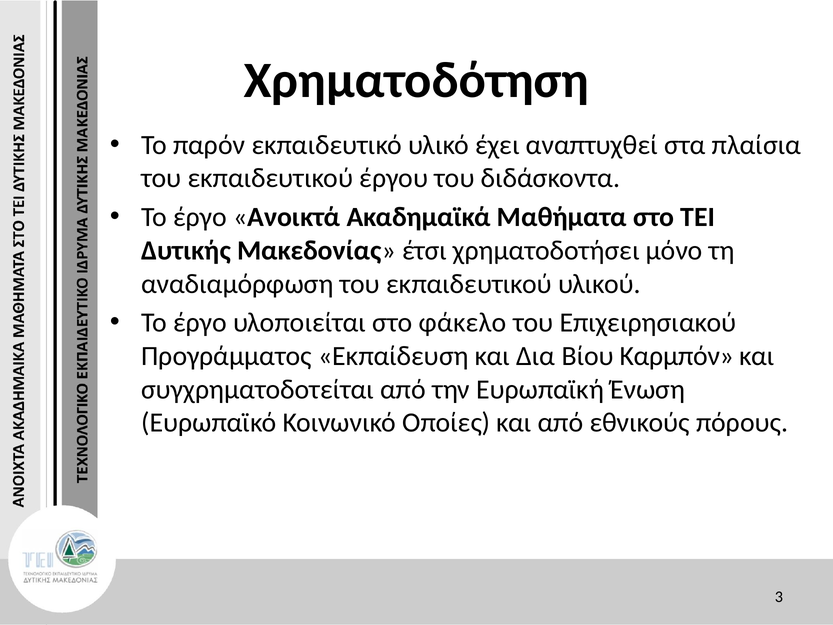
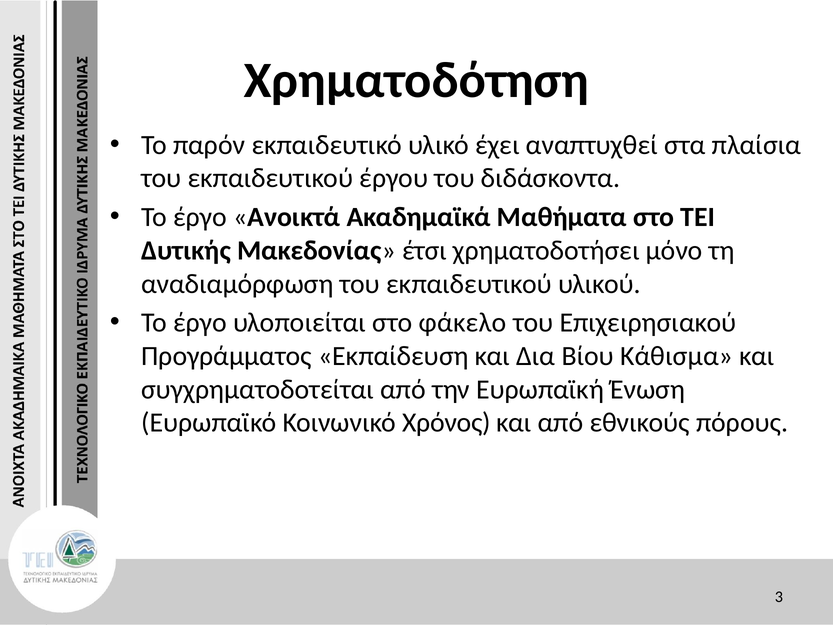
Καρμπόν: Καρμπόν -> Κάθισμα
Οποίες: Οποίες -> Χρόνος
